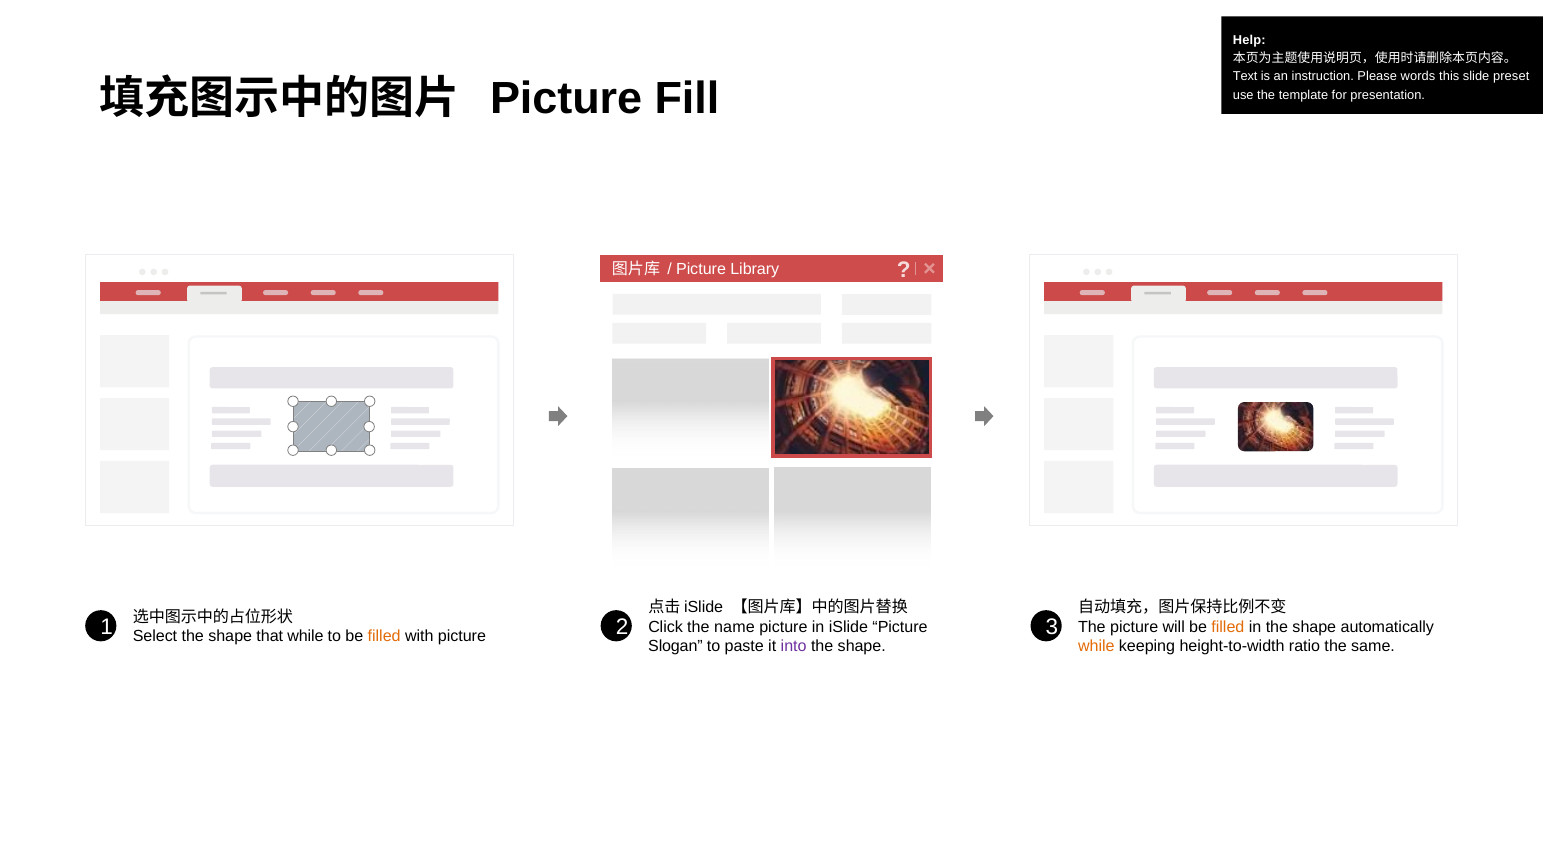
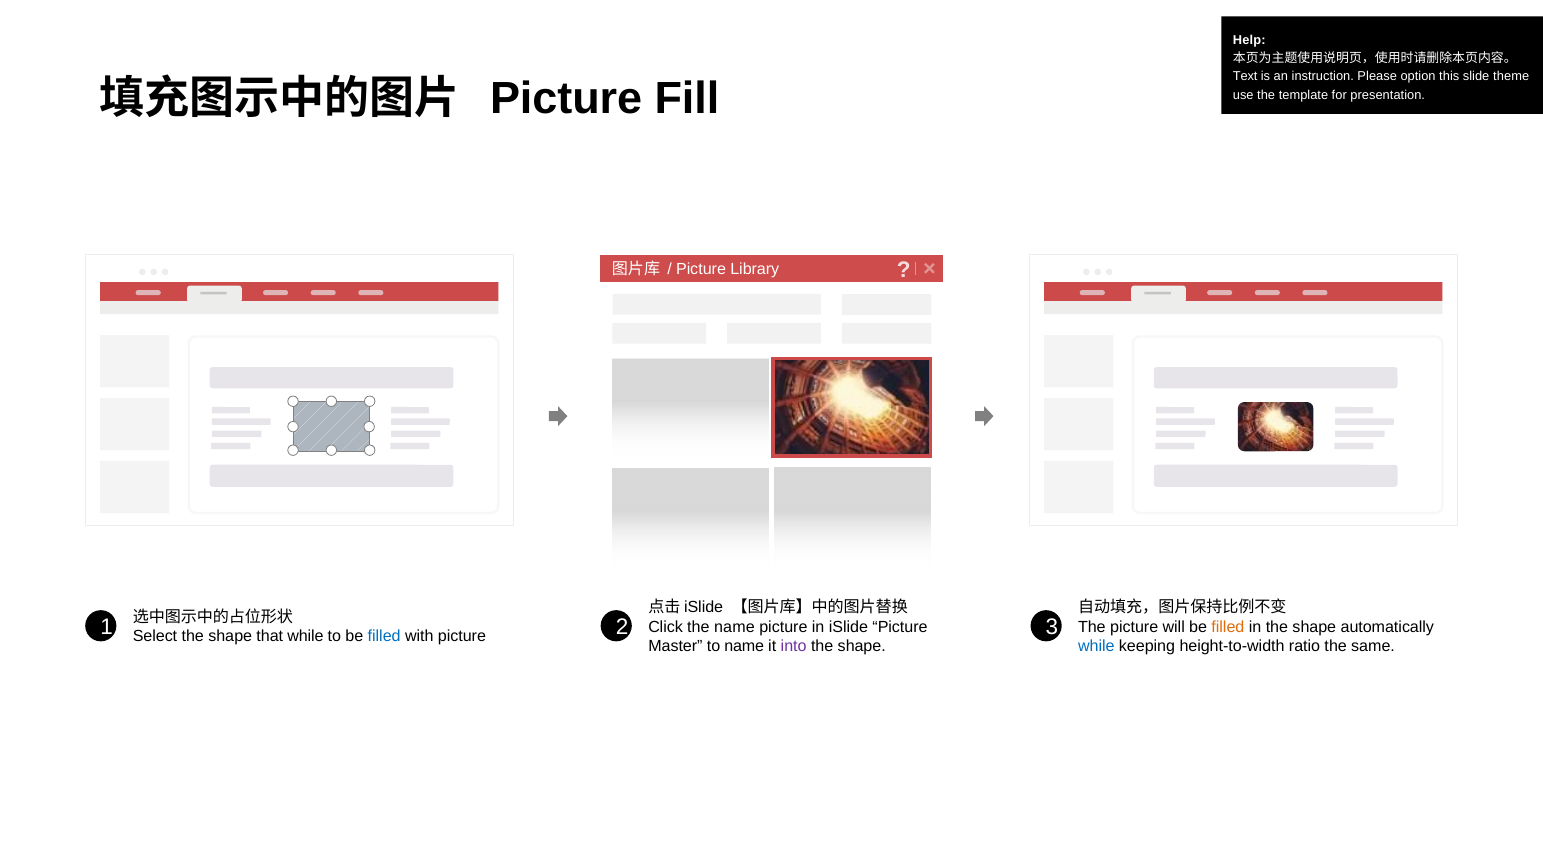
words: words -> option
preset: preset -> theme
filled at (384, 637) colour: orange -> blue
Slogan: Slogan -> Master
to paste: paste -> name
while at (1096, 646) colour: orange -> blue
